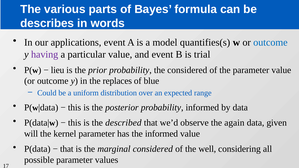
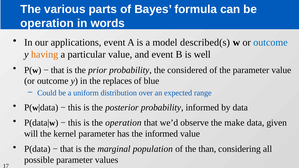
describes at (47, 23): describes -> operation
quantifies(s: quantifies(s -> described(s
having colour: purple -> orange
trial: trial -> well
lieu at (58, 70): lieu -> that
the described: described -> operation
again: again -> make
marginal considered: considered -> population
well: well -> than
